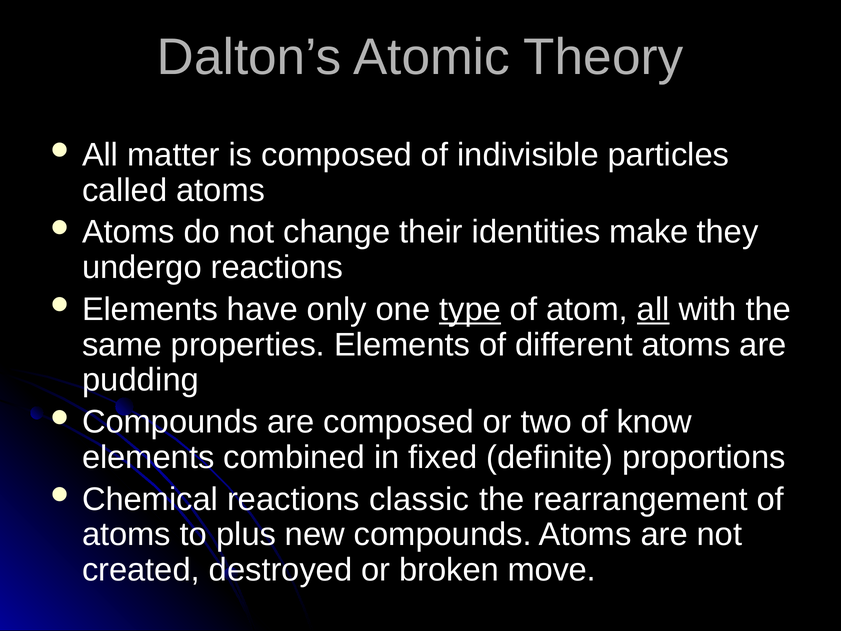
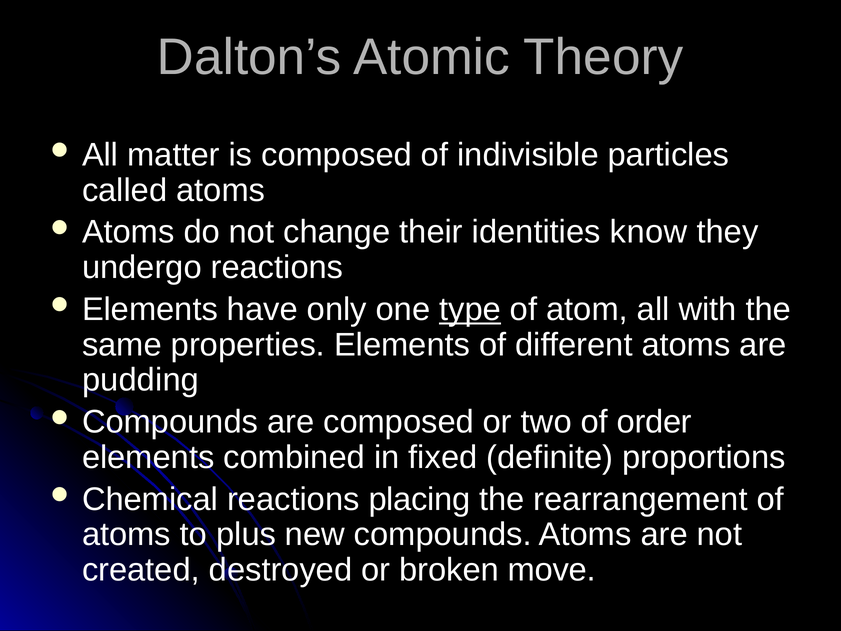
make: make -> know
all at (653, 309) underline: present -> none
know: know -> order
classic: classic -> placing
